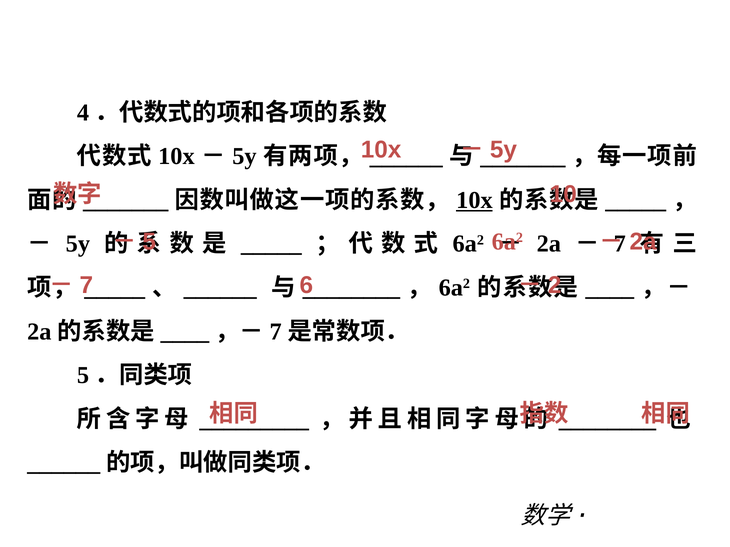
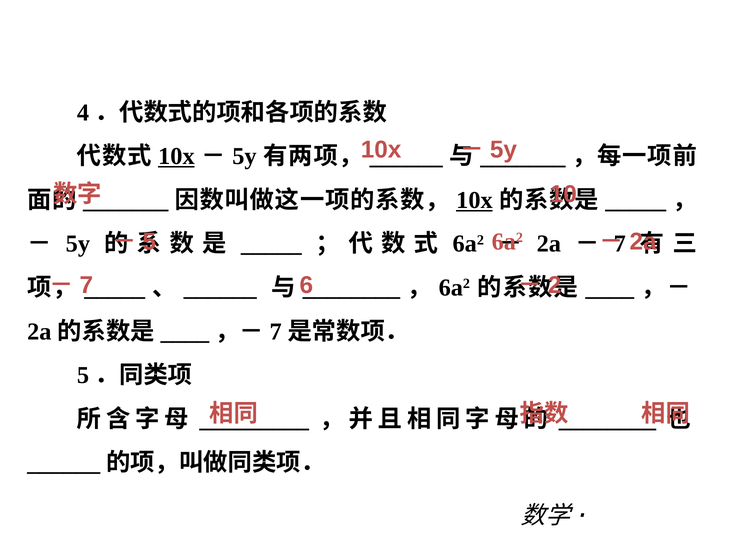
10x at (176, 157) underline: none -> present
